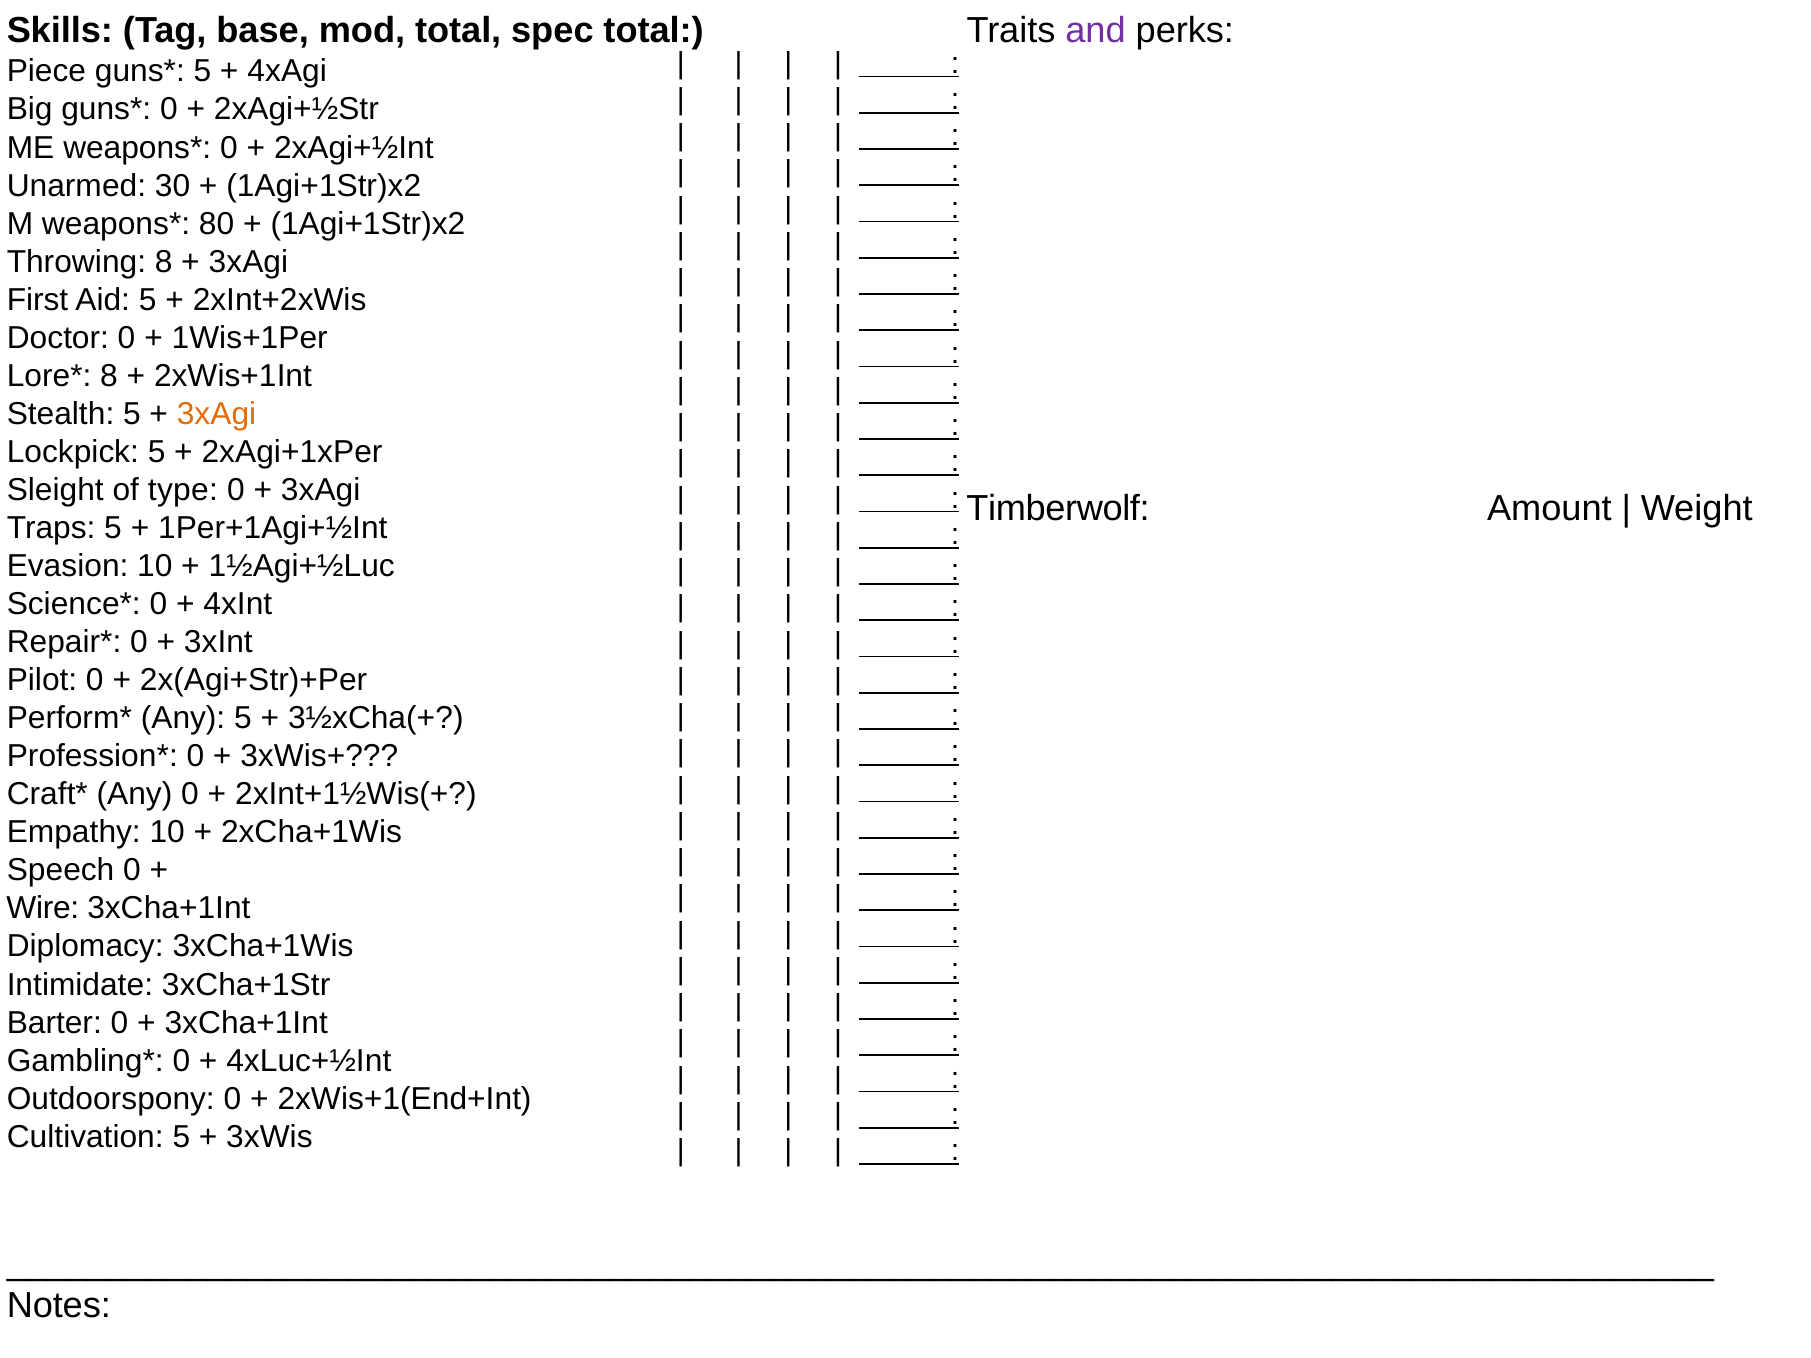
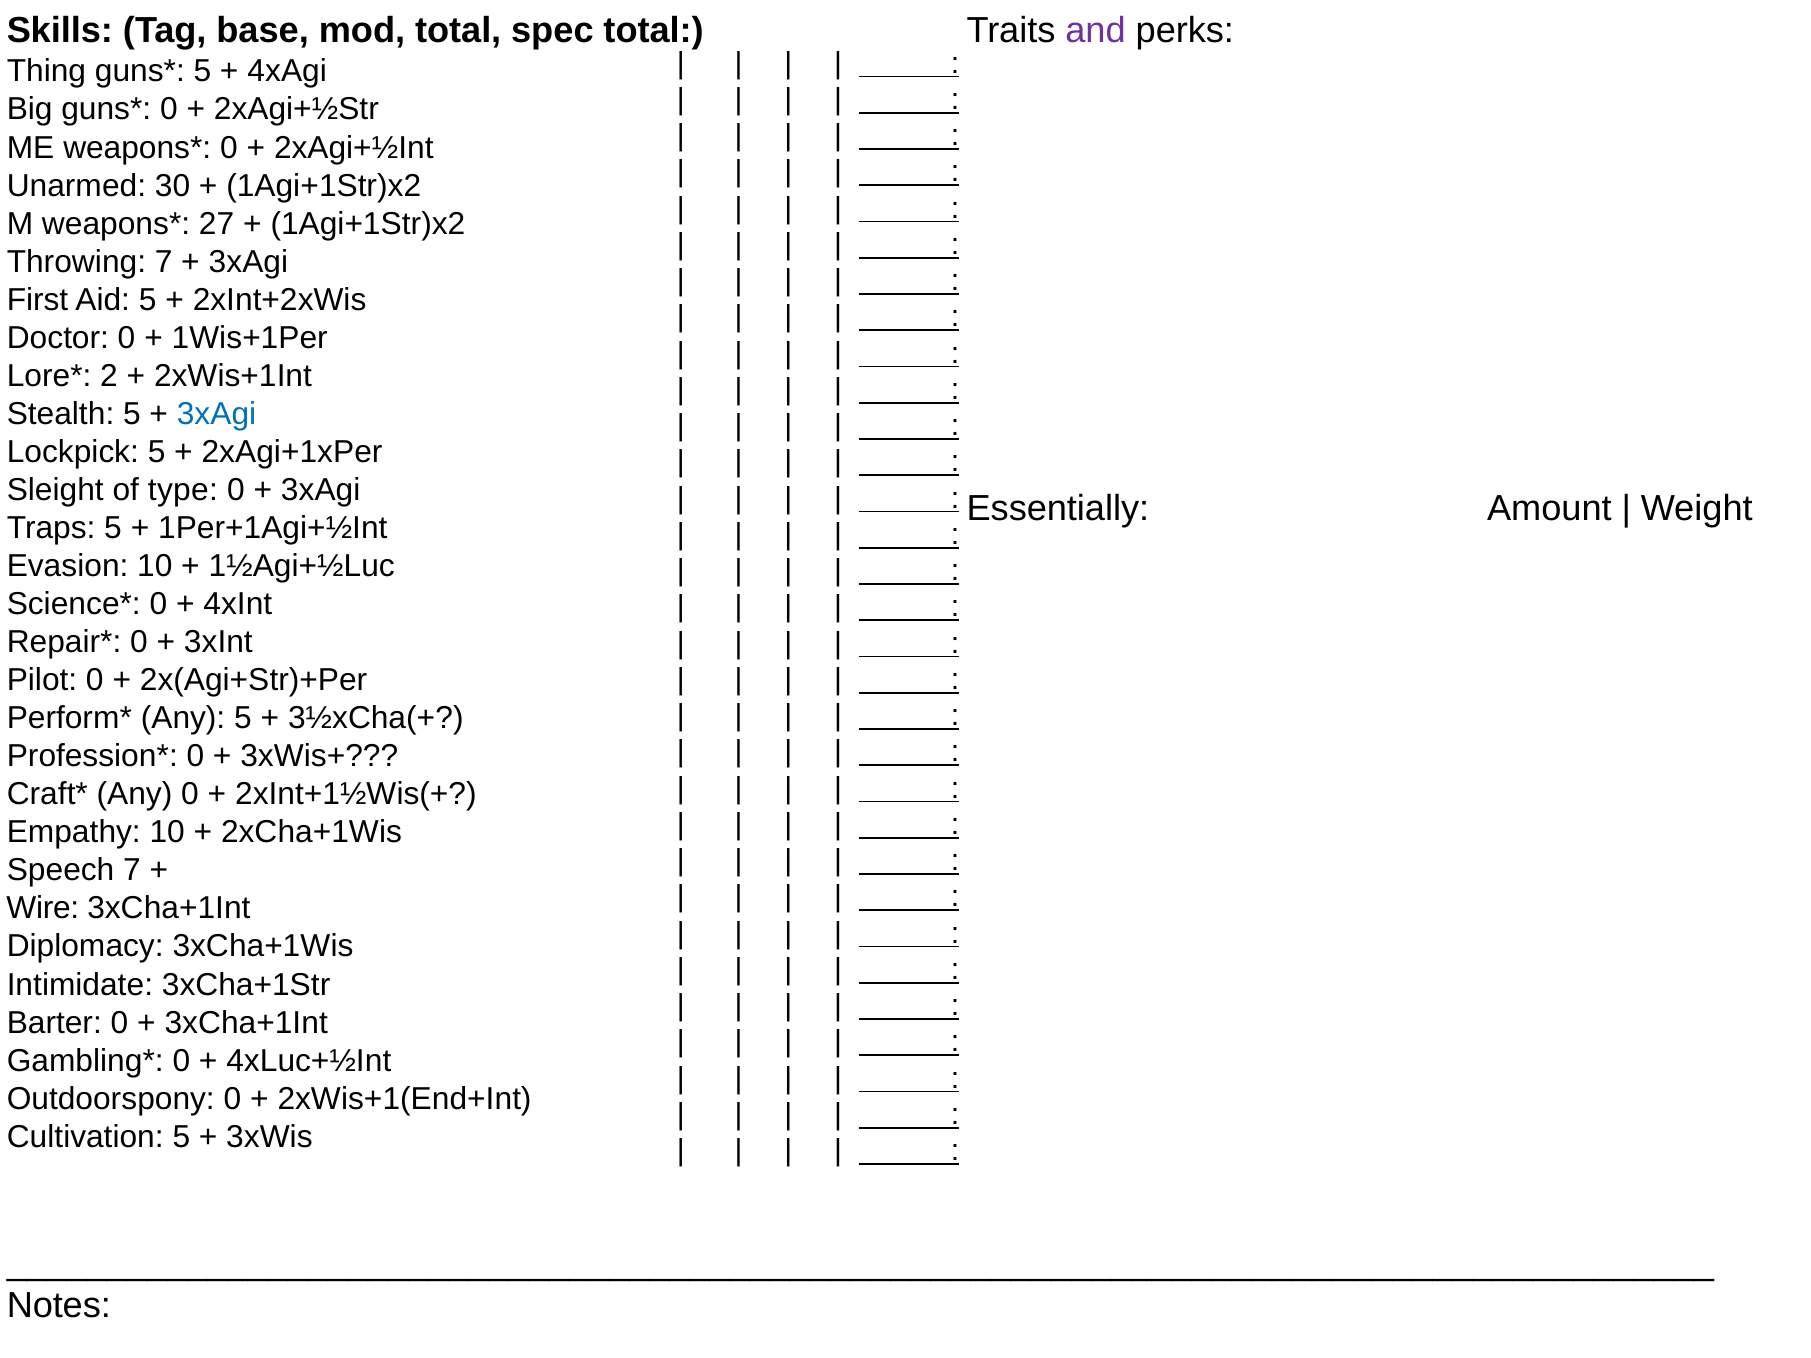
Piece: Piece -> Thing
80: 80 -> 27
Throwing 8: 8 -> 7
8 at (109, 376): 8 -> 2
3xAgi at (217, 414) colour: orange -> blue
Timberwolf: Timberwolf -> Essentially
Speech 0: 0 -> 7
